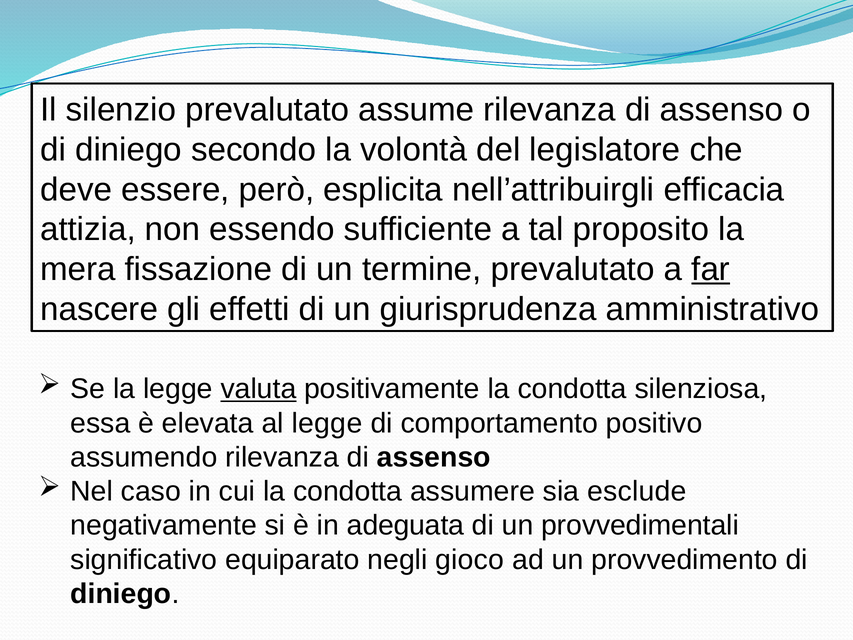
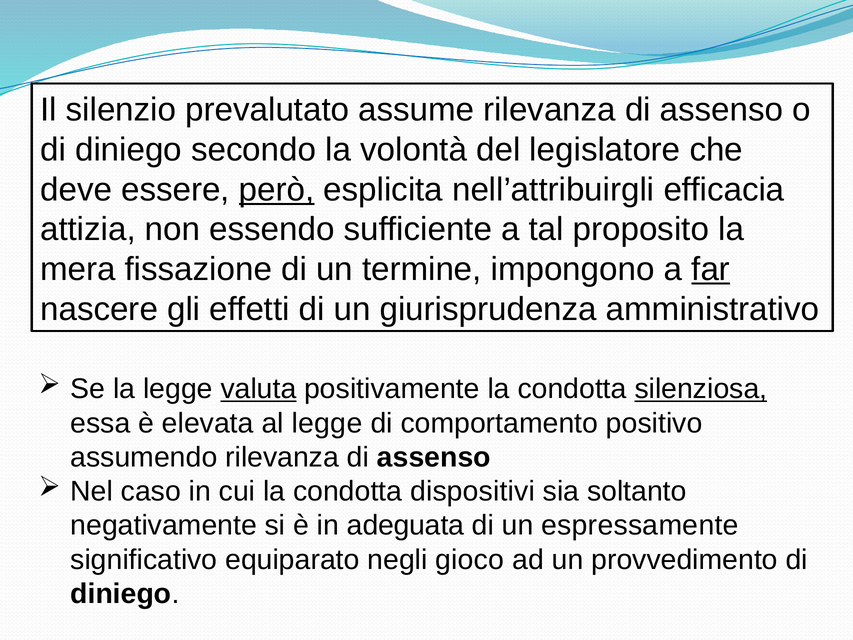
però underline: none -> present
termine prevalutato: prevalutato -> impongono
silenziosa underline: none -> present
assumere: assumere -> dispositivi
esclude: esclude -> soltanto
provvedimentali: provvedimentali -> espressamente
